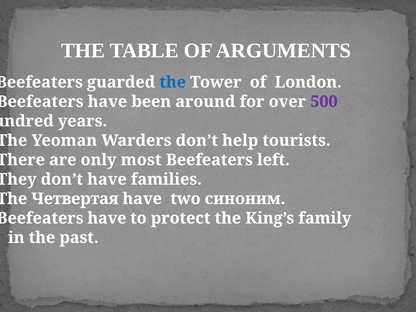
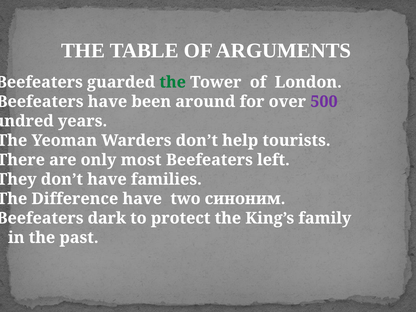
the at (173, 82) colour: blue -> green
Четвертая: Четвертая -> Difference
have at (107, 218): have -> dark
